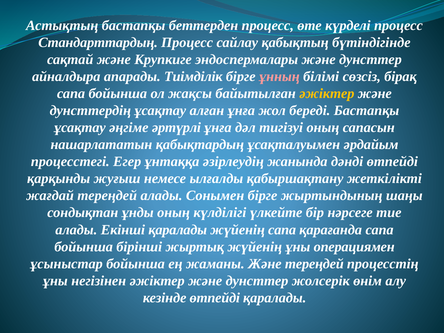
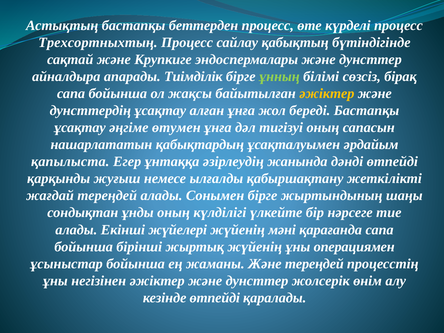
Стандарттардың: Стандарттардың -> Трехсортныхтың
ұнның colour: pink -> light green
әртүрлi: әртүрлi -> өтумен
процесстегi: процесстегi -> қапылыста
Екiншi қаралады: қаралады -> жүйелерi
жүйенiң сапа: сапа -> мәнi
